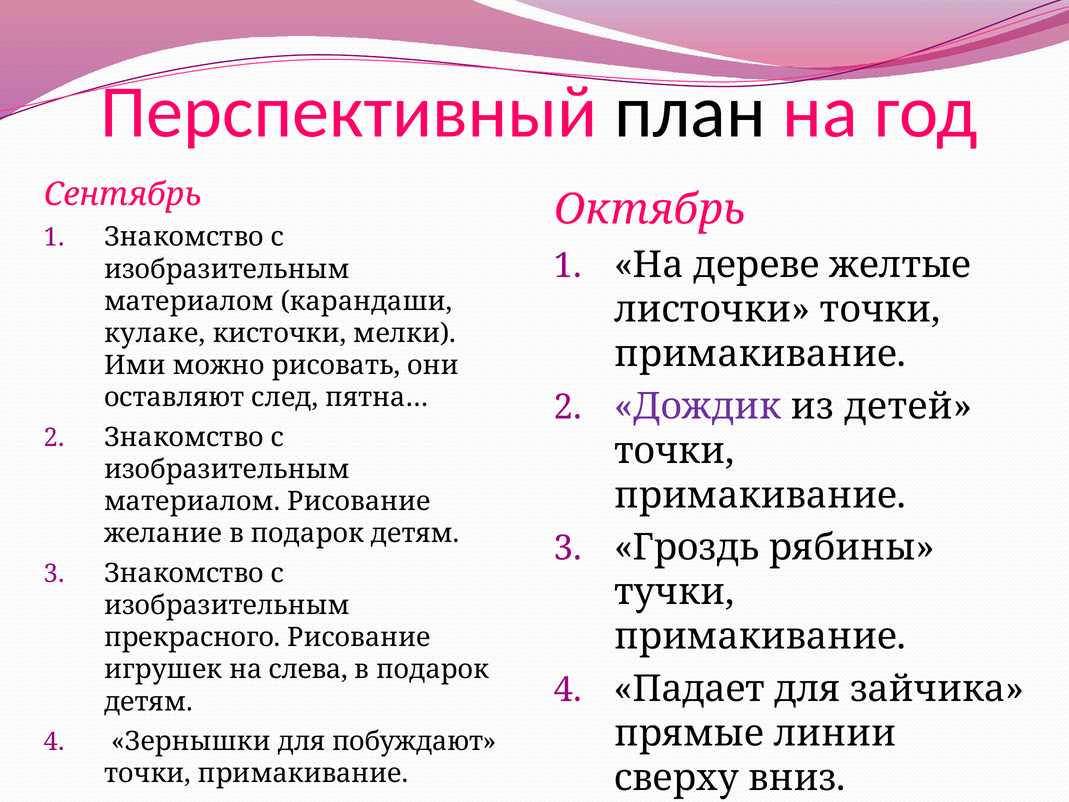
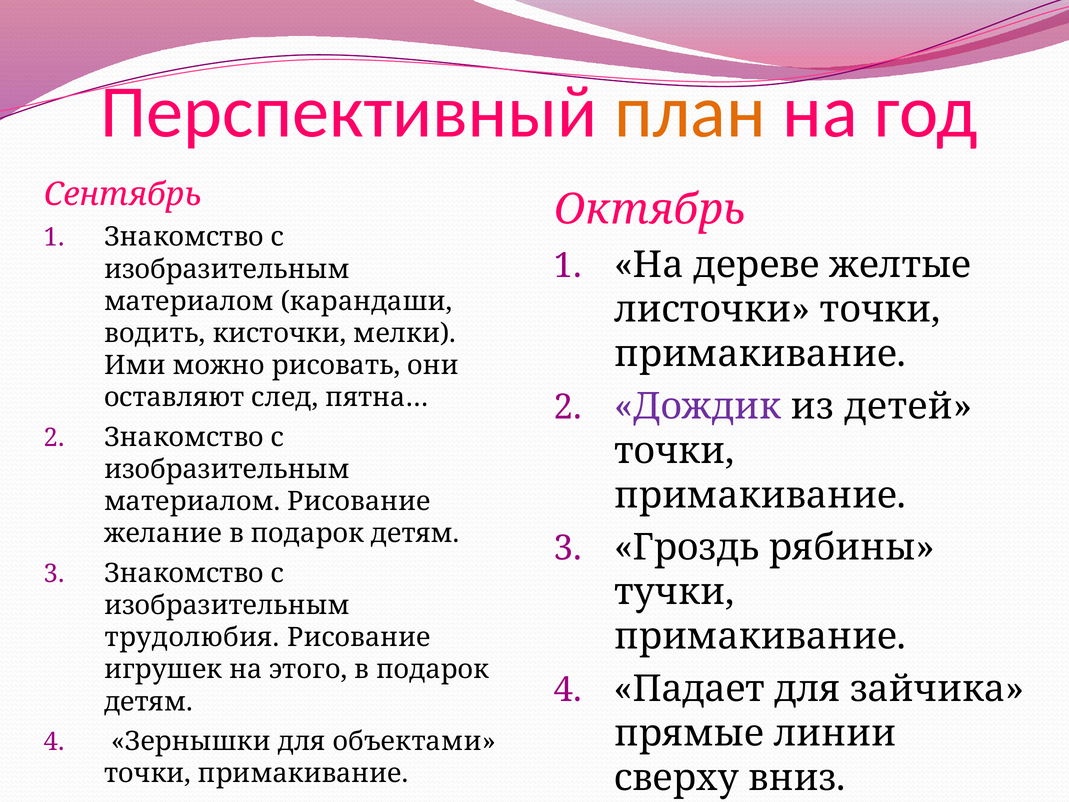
план colour: black -> orange
кулаке: кулаке -> водить
прекрасного: прекрасного -> трудолюбия
слева: слева -> этого
побуждают: побуждают -> объектами
